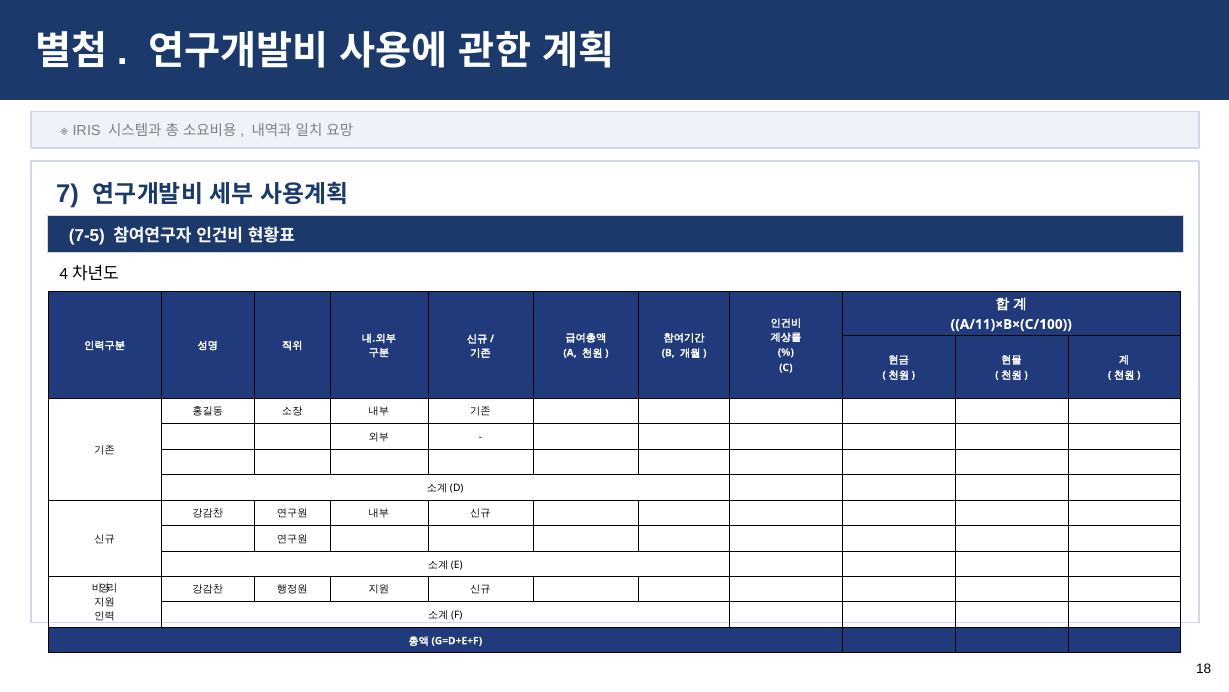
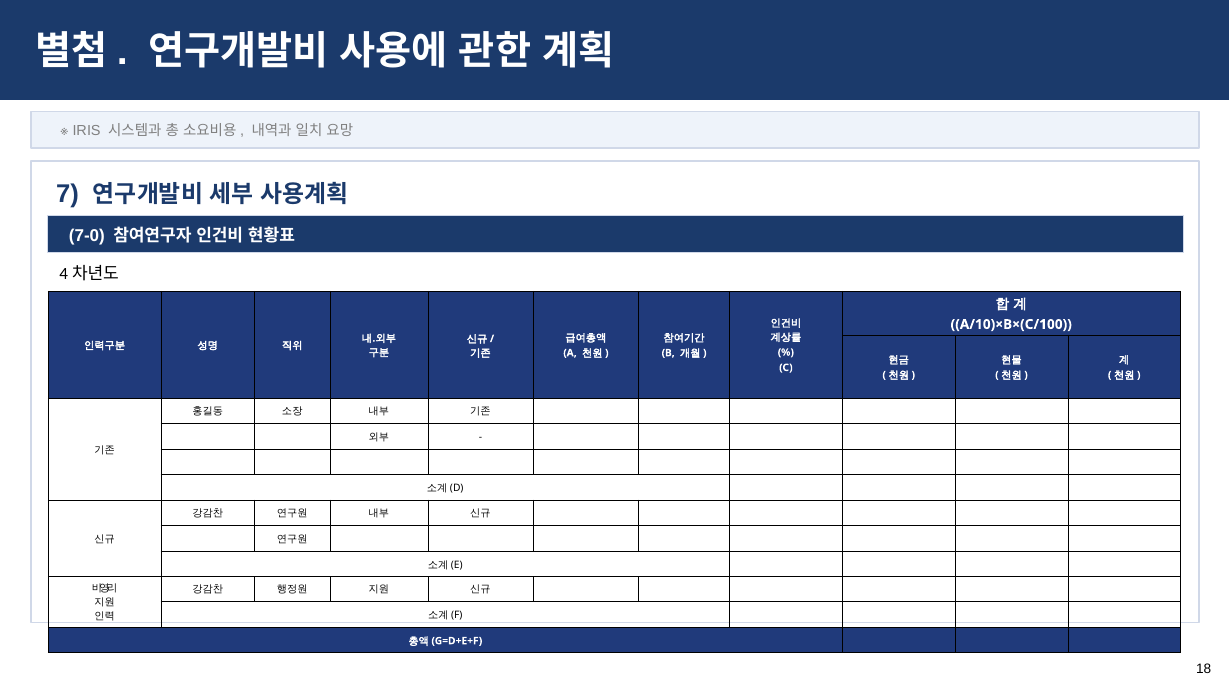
7-5: 7-5 -> 7-0
A/11)×B×(C/100: A/11)×B×(C/100 -> A/10)×B×(C/100
